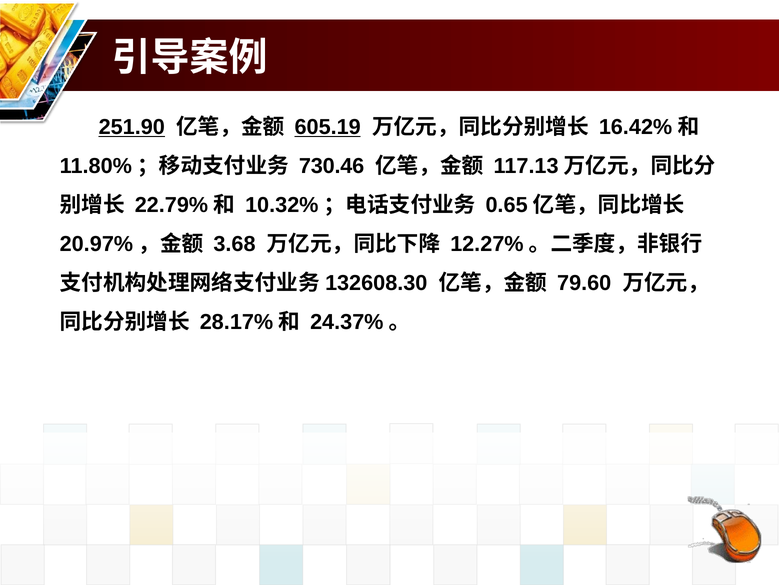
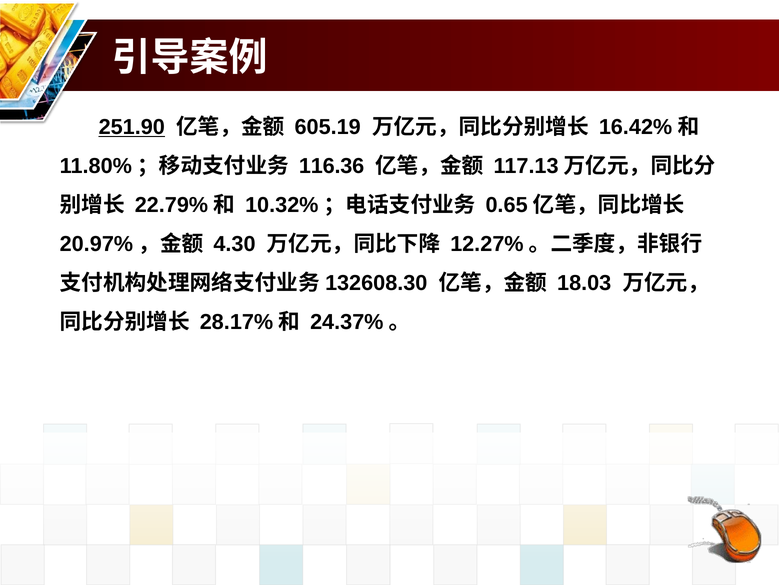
605.19 underline: present -> none
730.46: 730.46 -> 116.36
3.68: 3.68 -> 4.30
79.60: 79.60 -> 18.03
